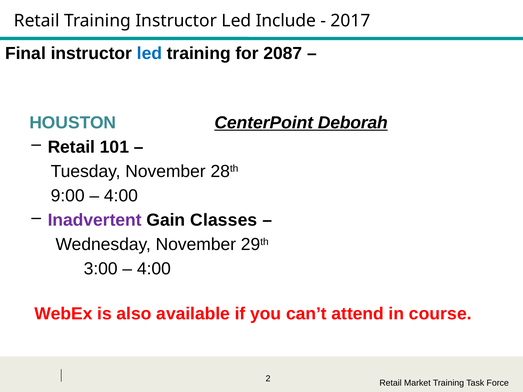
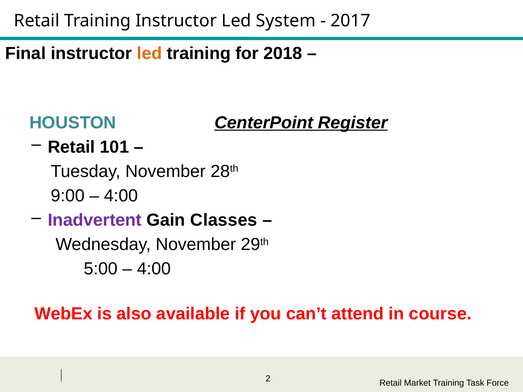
Include: Include -> System
led at (149, 54) colour: blue -> orange
2087: 2087 -> 2018
Deborah: Deborah -> Register
3:00: 3:00 -> 5:00
